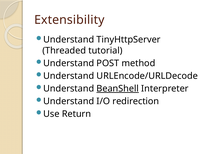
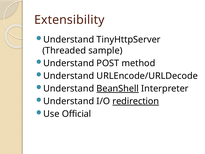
tutorial: tutorial -> sample
redirection underline: none -> present
Return: Return -> Official
